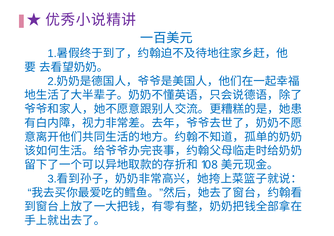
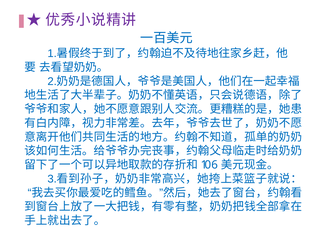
8: 8 -> 6
